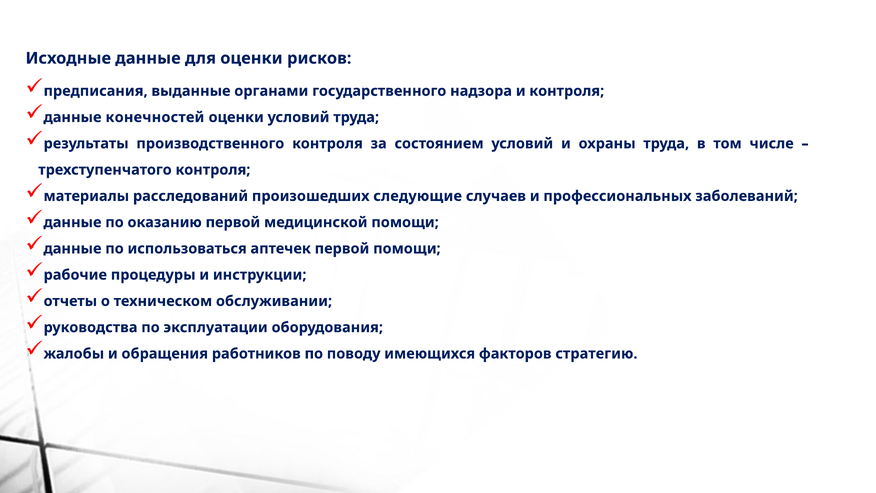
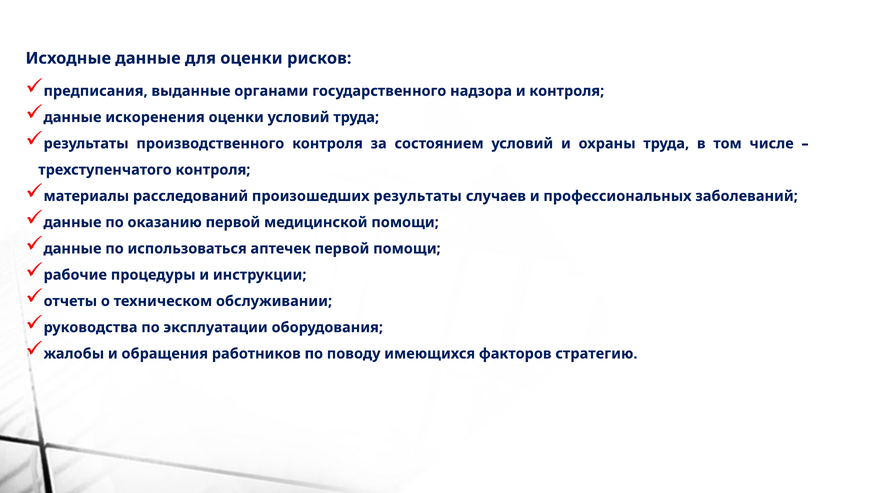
конечностей: конечностей -> искоренения
произошедших следующие: следующие -> результаты
